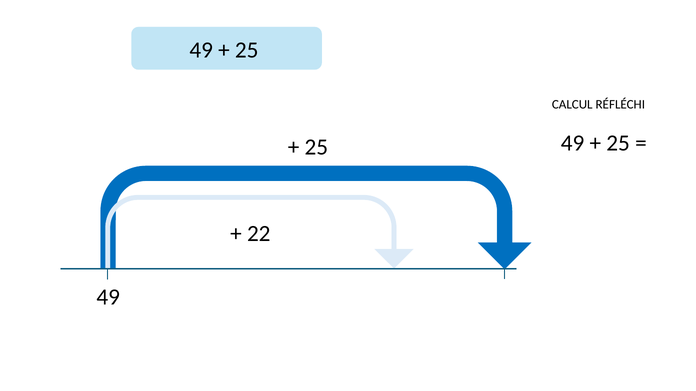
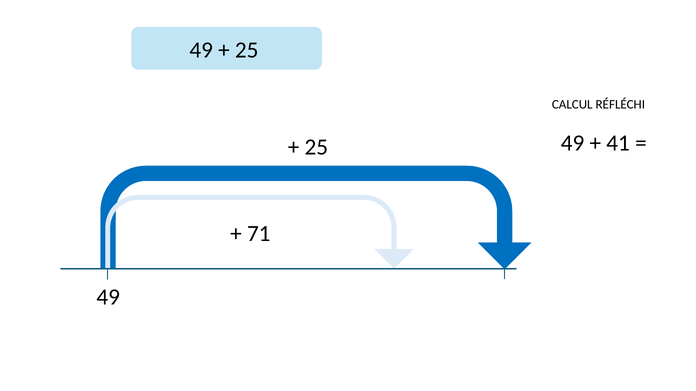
25 at (618, 143): 25 -> 41
22: 22 -> 71
